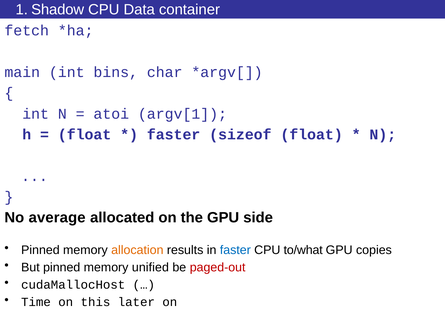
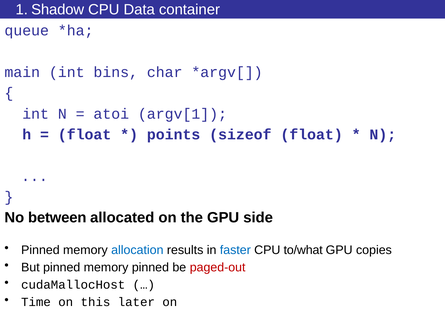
fetch: fetch -> queue
faster at (174, 135): faster -> points
average: average -> between
allocation colour: orange -> blue
memory unified: unified -> pinned
